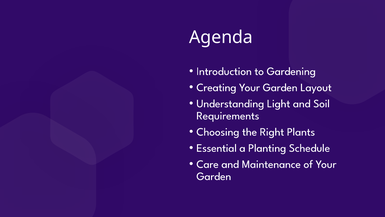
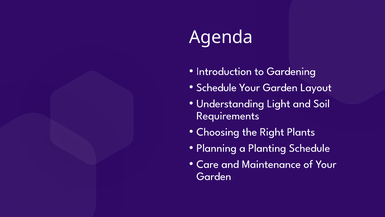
Creating at (216, 87): Creating -> Schedule
Essential: Essential -> Planning
